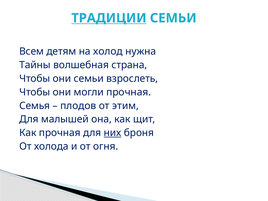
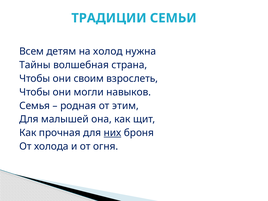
ТРАДИЦИИ underline: present -> none
они семьи: семьи -> своим
могли прочная: прочная -> навыков
плодов: плодов -> родная
